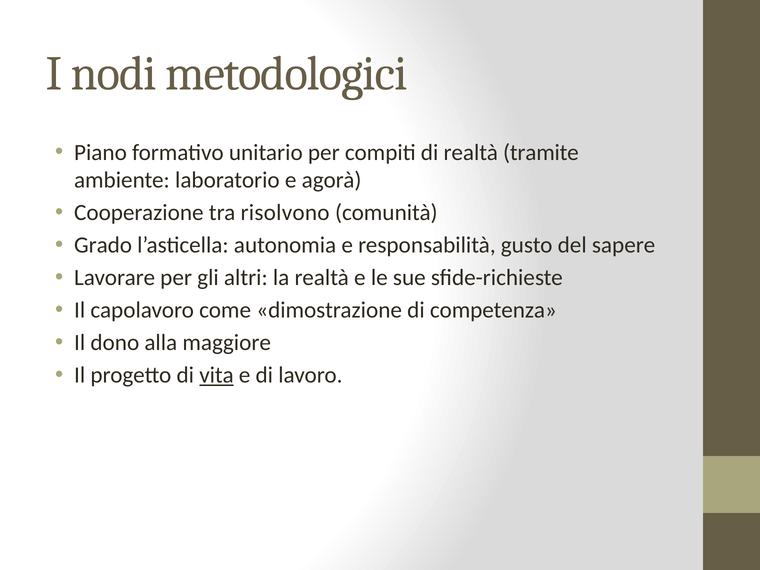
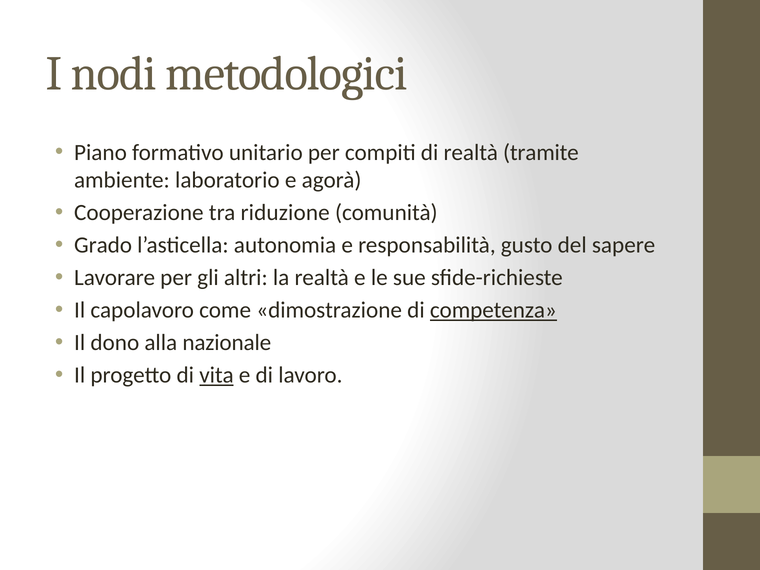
risolvono: risolvono -> riduzione
competenza underline: none -> present
maggiore: maggiore -> nazionale
